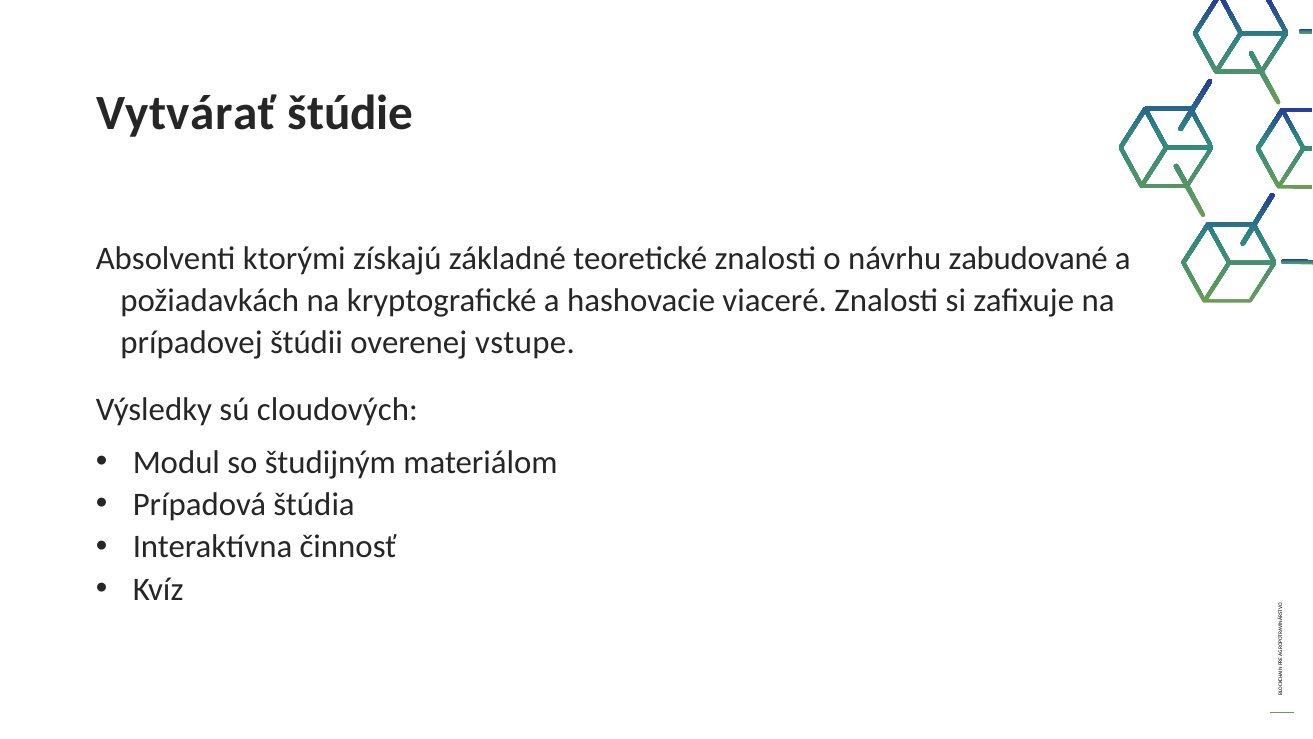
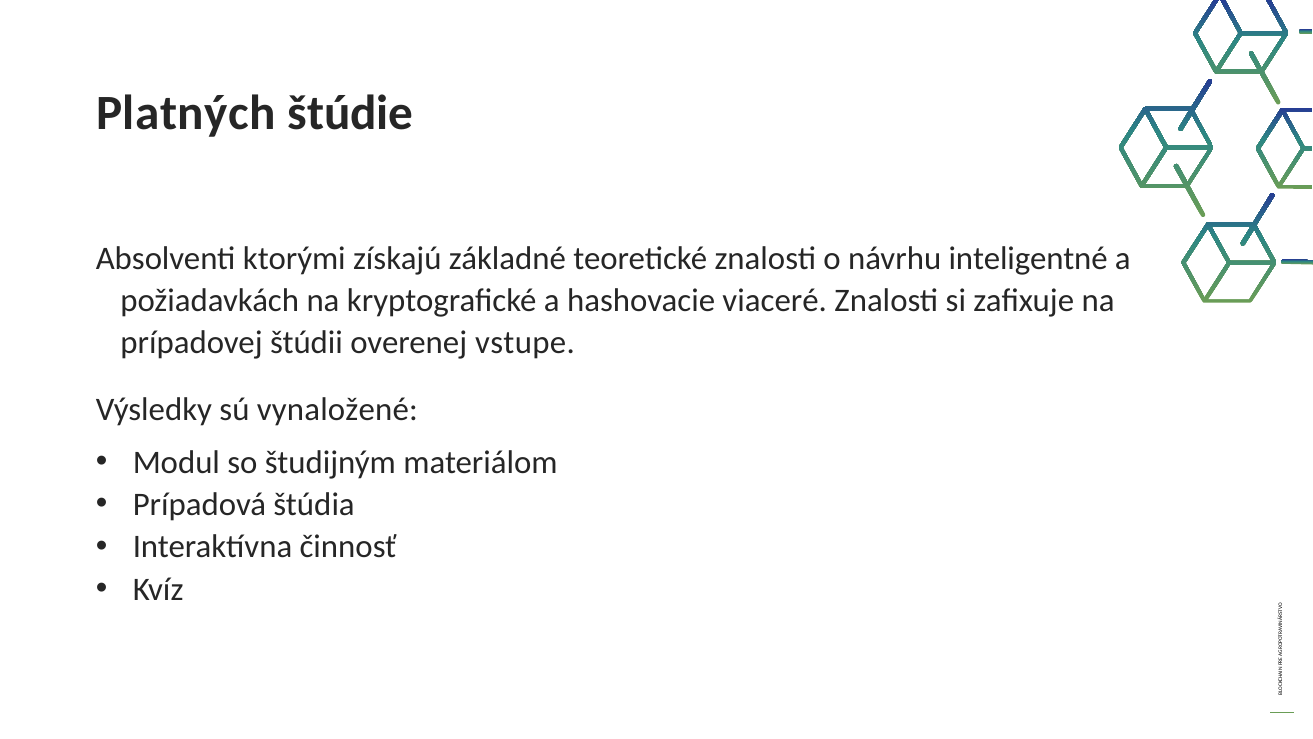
Vytvárať: Vytvárať -> Platných
zabudované: zabudované -> inteligentné
cloudových: cloudových -> vynaložené
